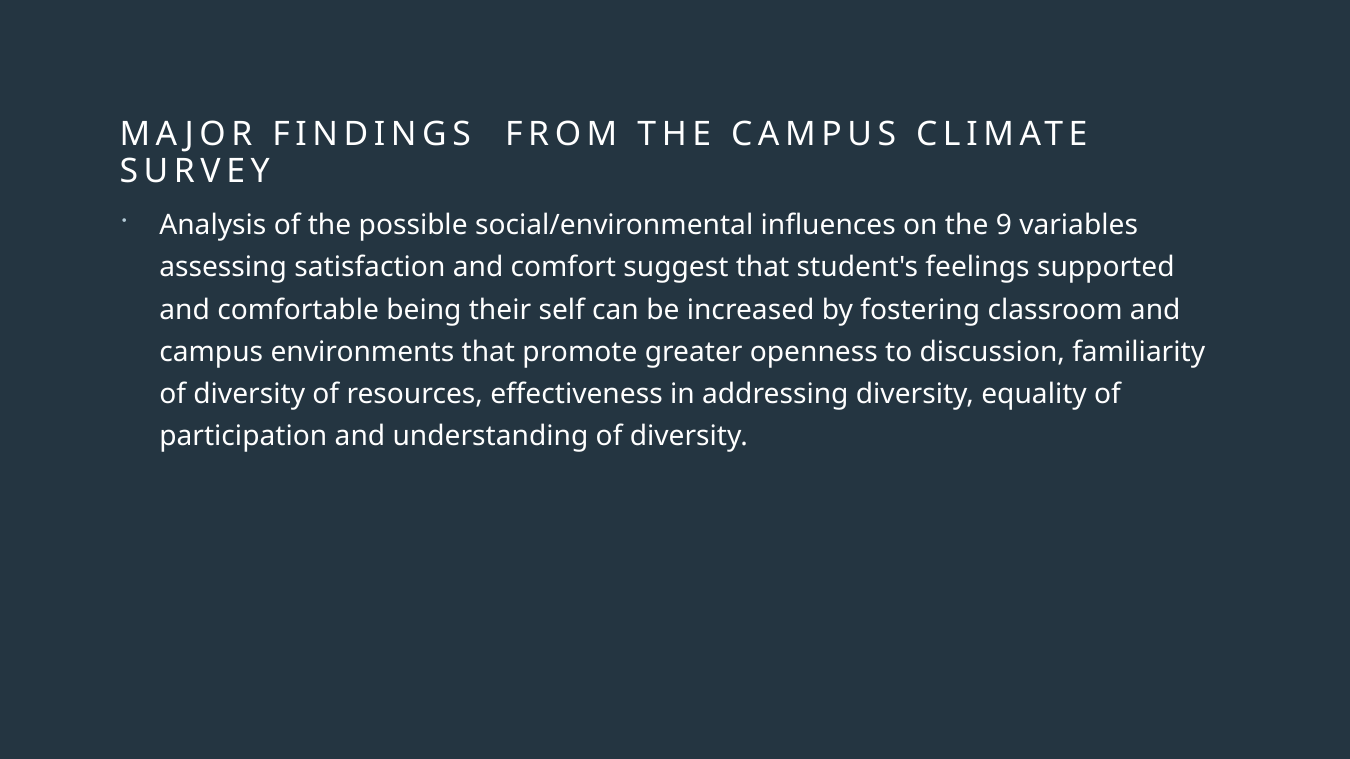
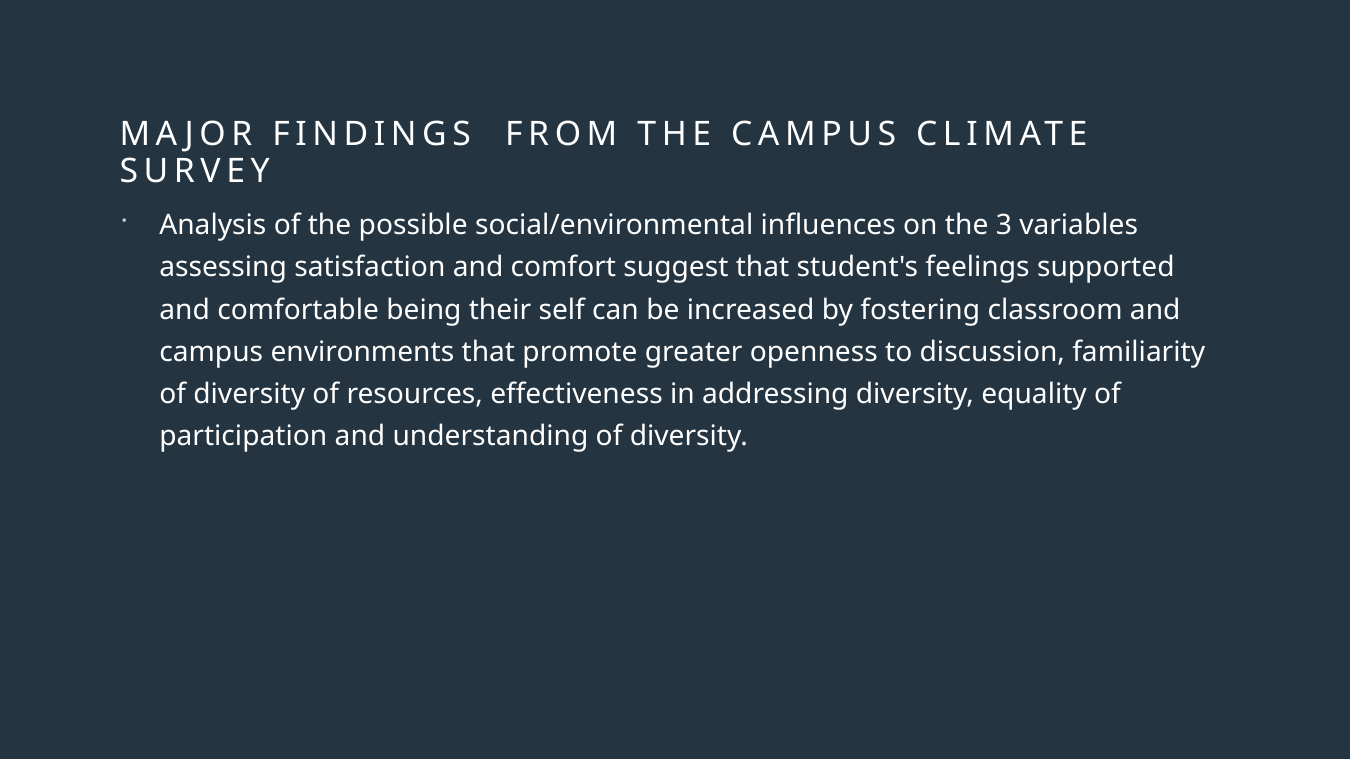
9: 9 -> 3
